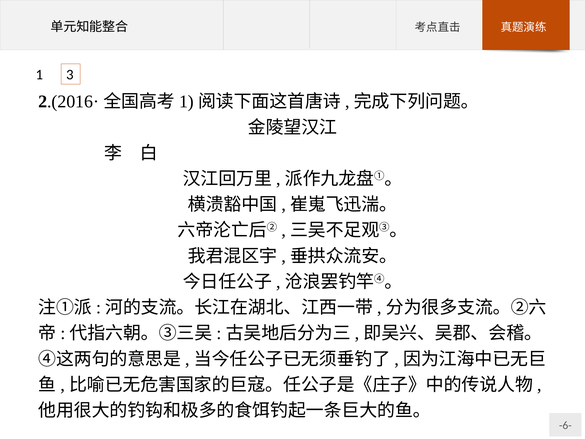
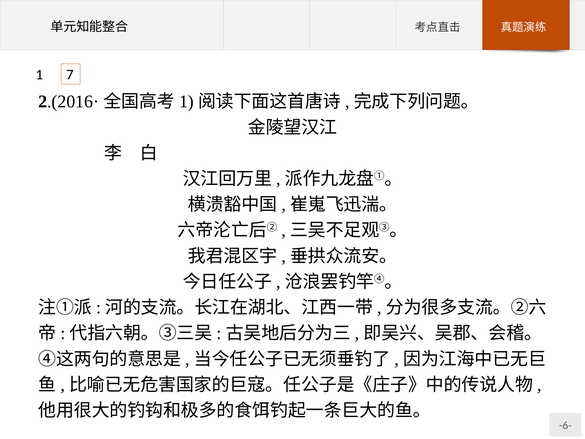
3: 3 -> 7
